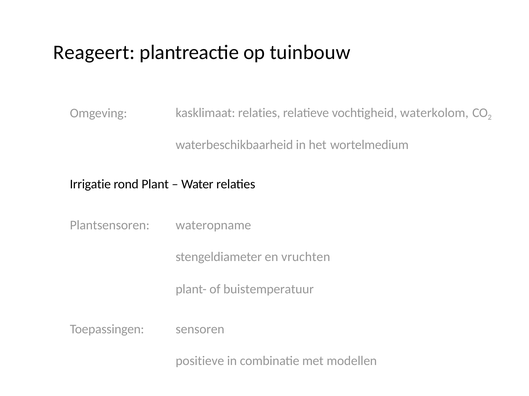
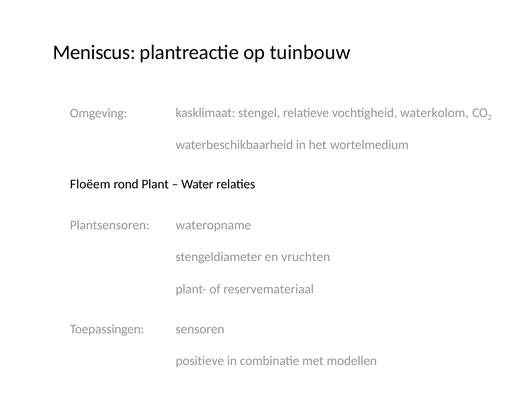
Reageert: Reageert -> Meniscus
kasklimaat relaties: relaties -> stengel
Irrigatie: Irrigatie -> Floëem
buistemperatuur: buistemperatuur -> reservemateriaal
